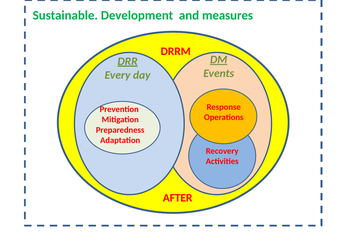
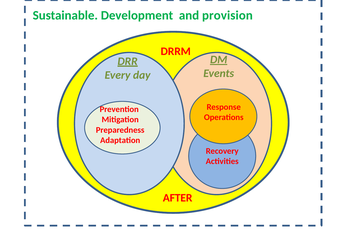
measures: measures -> provision
